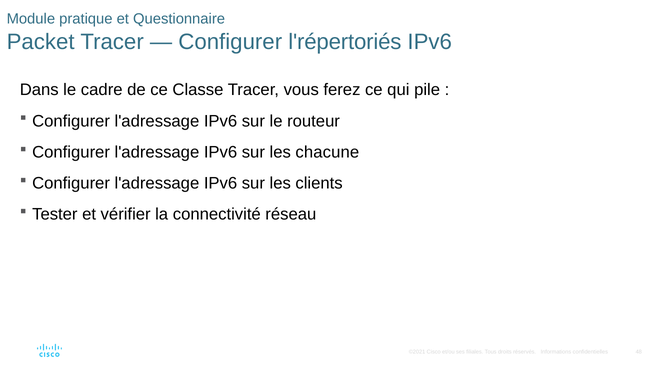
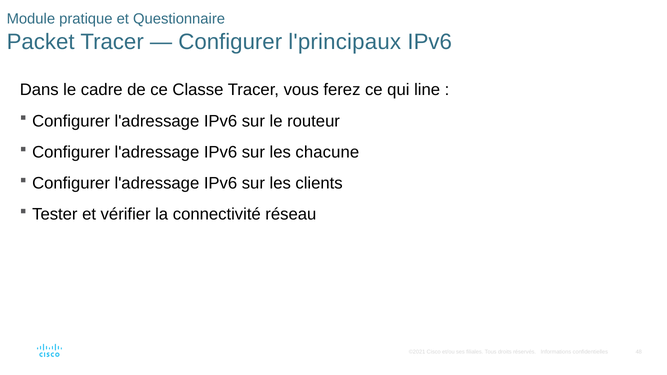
l'répertoriés: l'répertoriés -> l'principaux
pile: pile -> line
